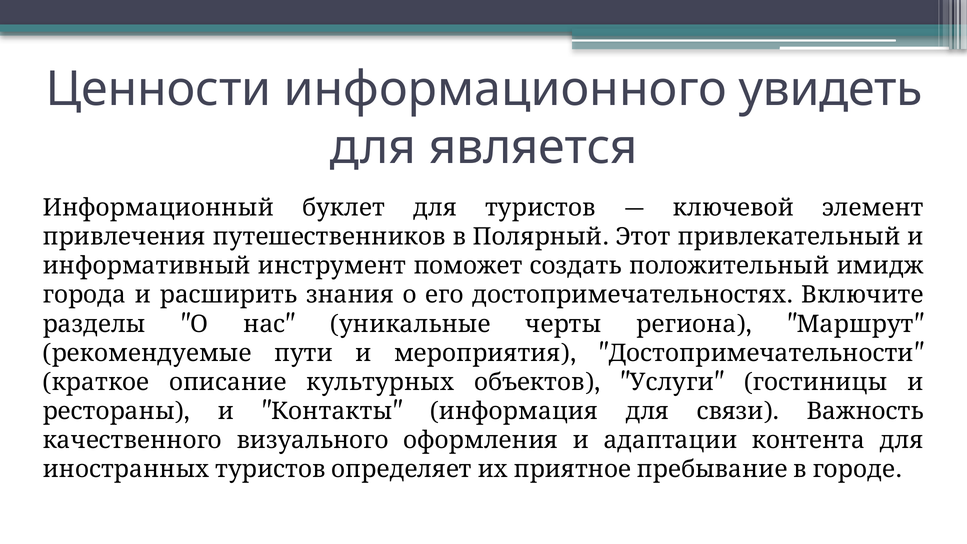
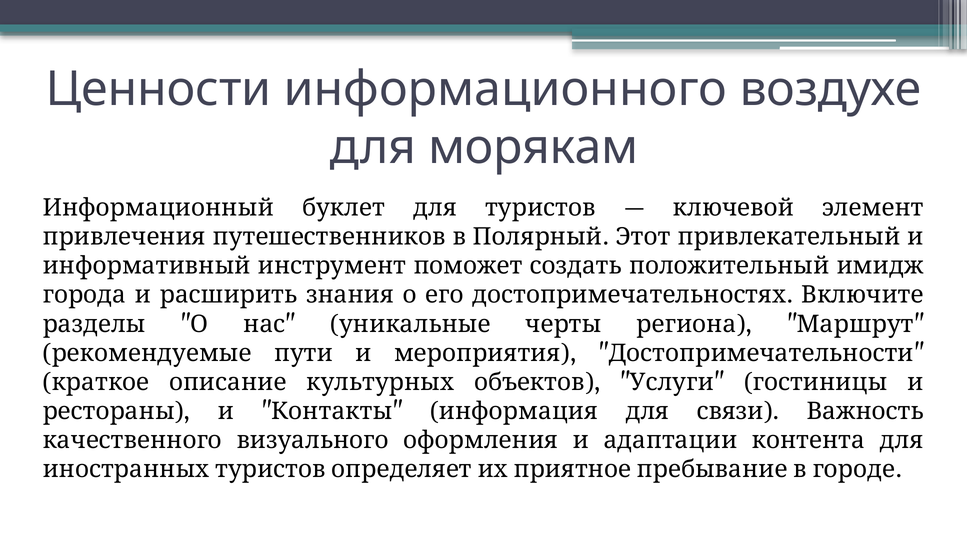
увидеть: увидеть -> воздухе
является: является -> морякам
